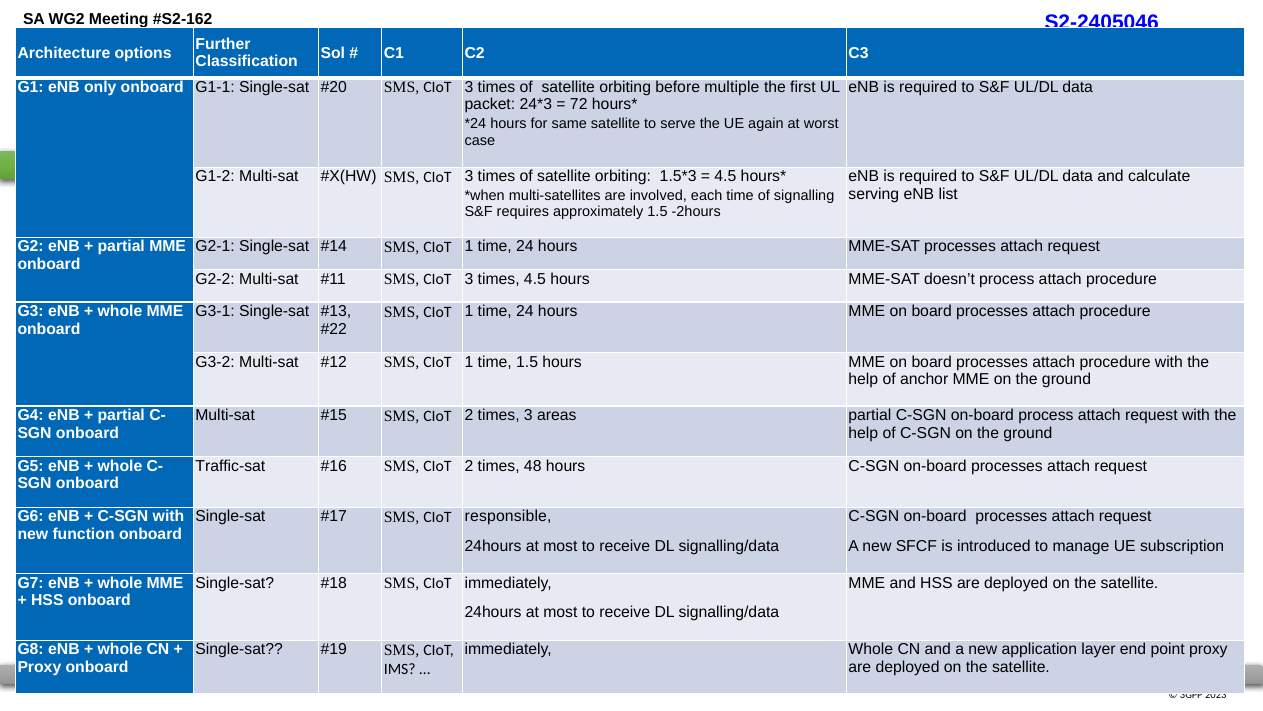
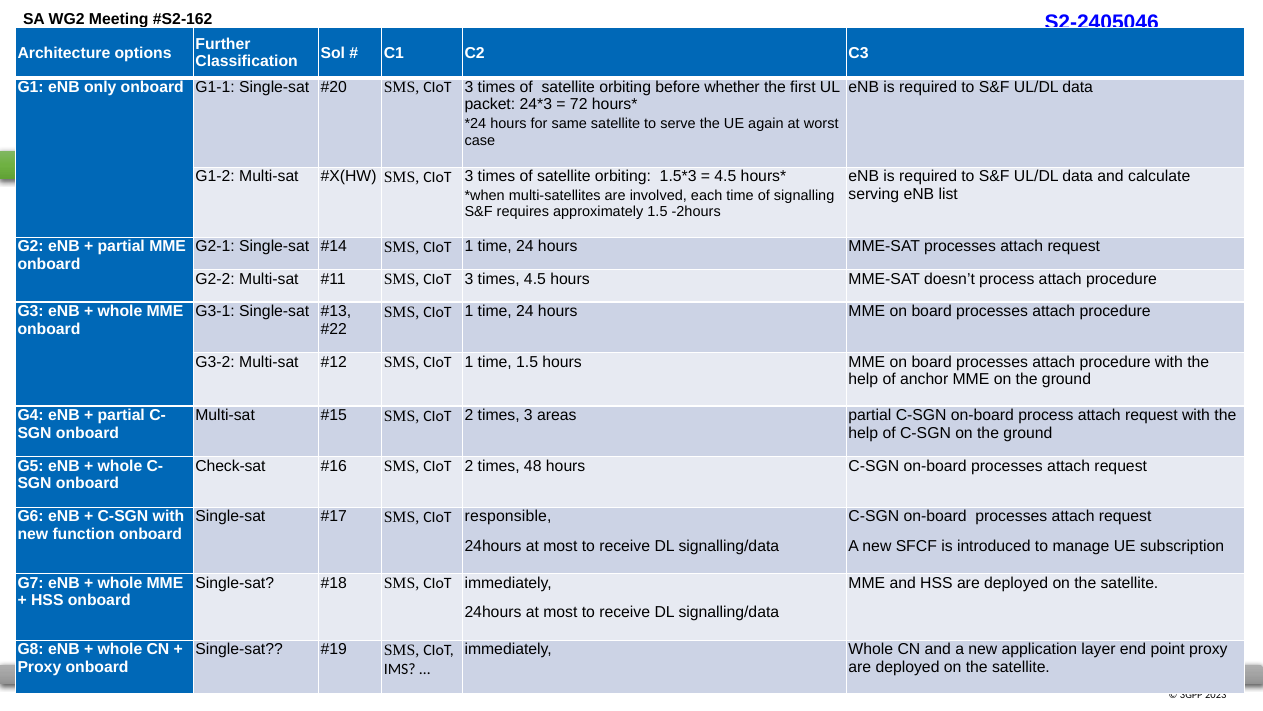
multiple: multiple -> whether
Traffic-sat: Traffic-sat -> Check-sat
